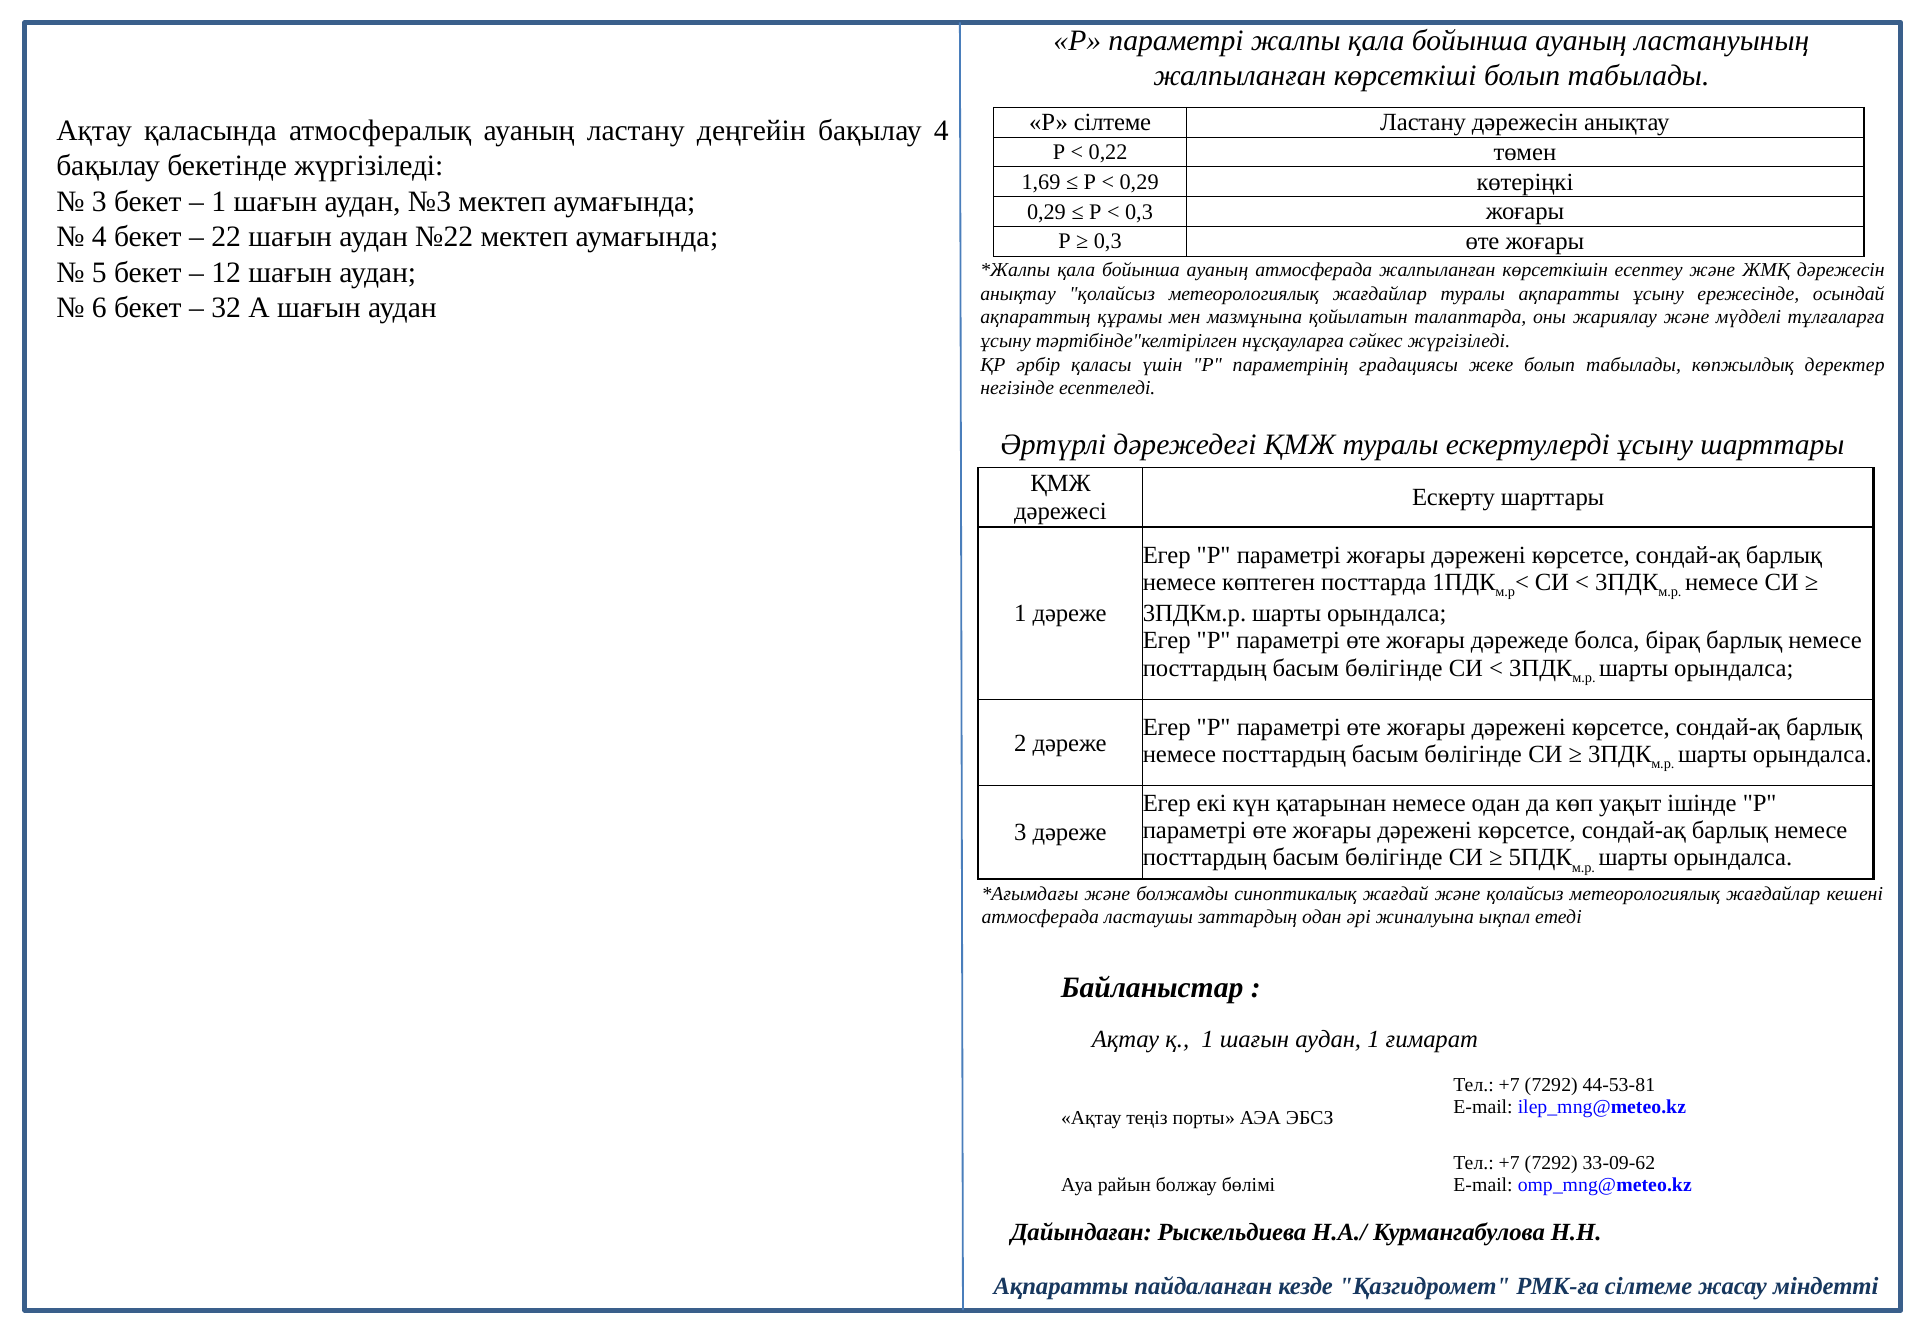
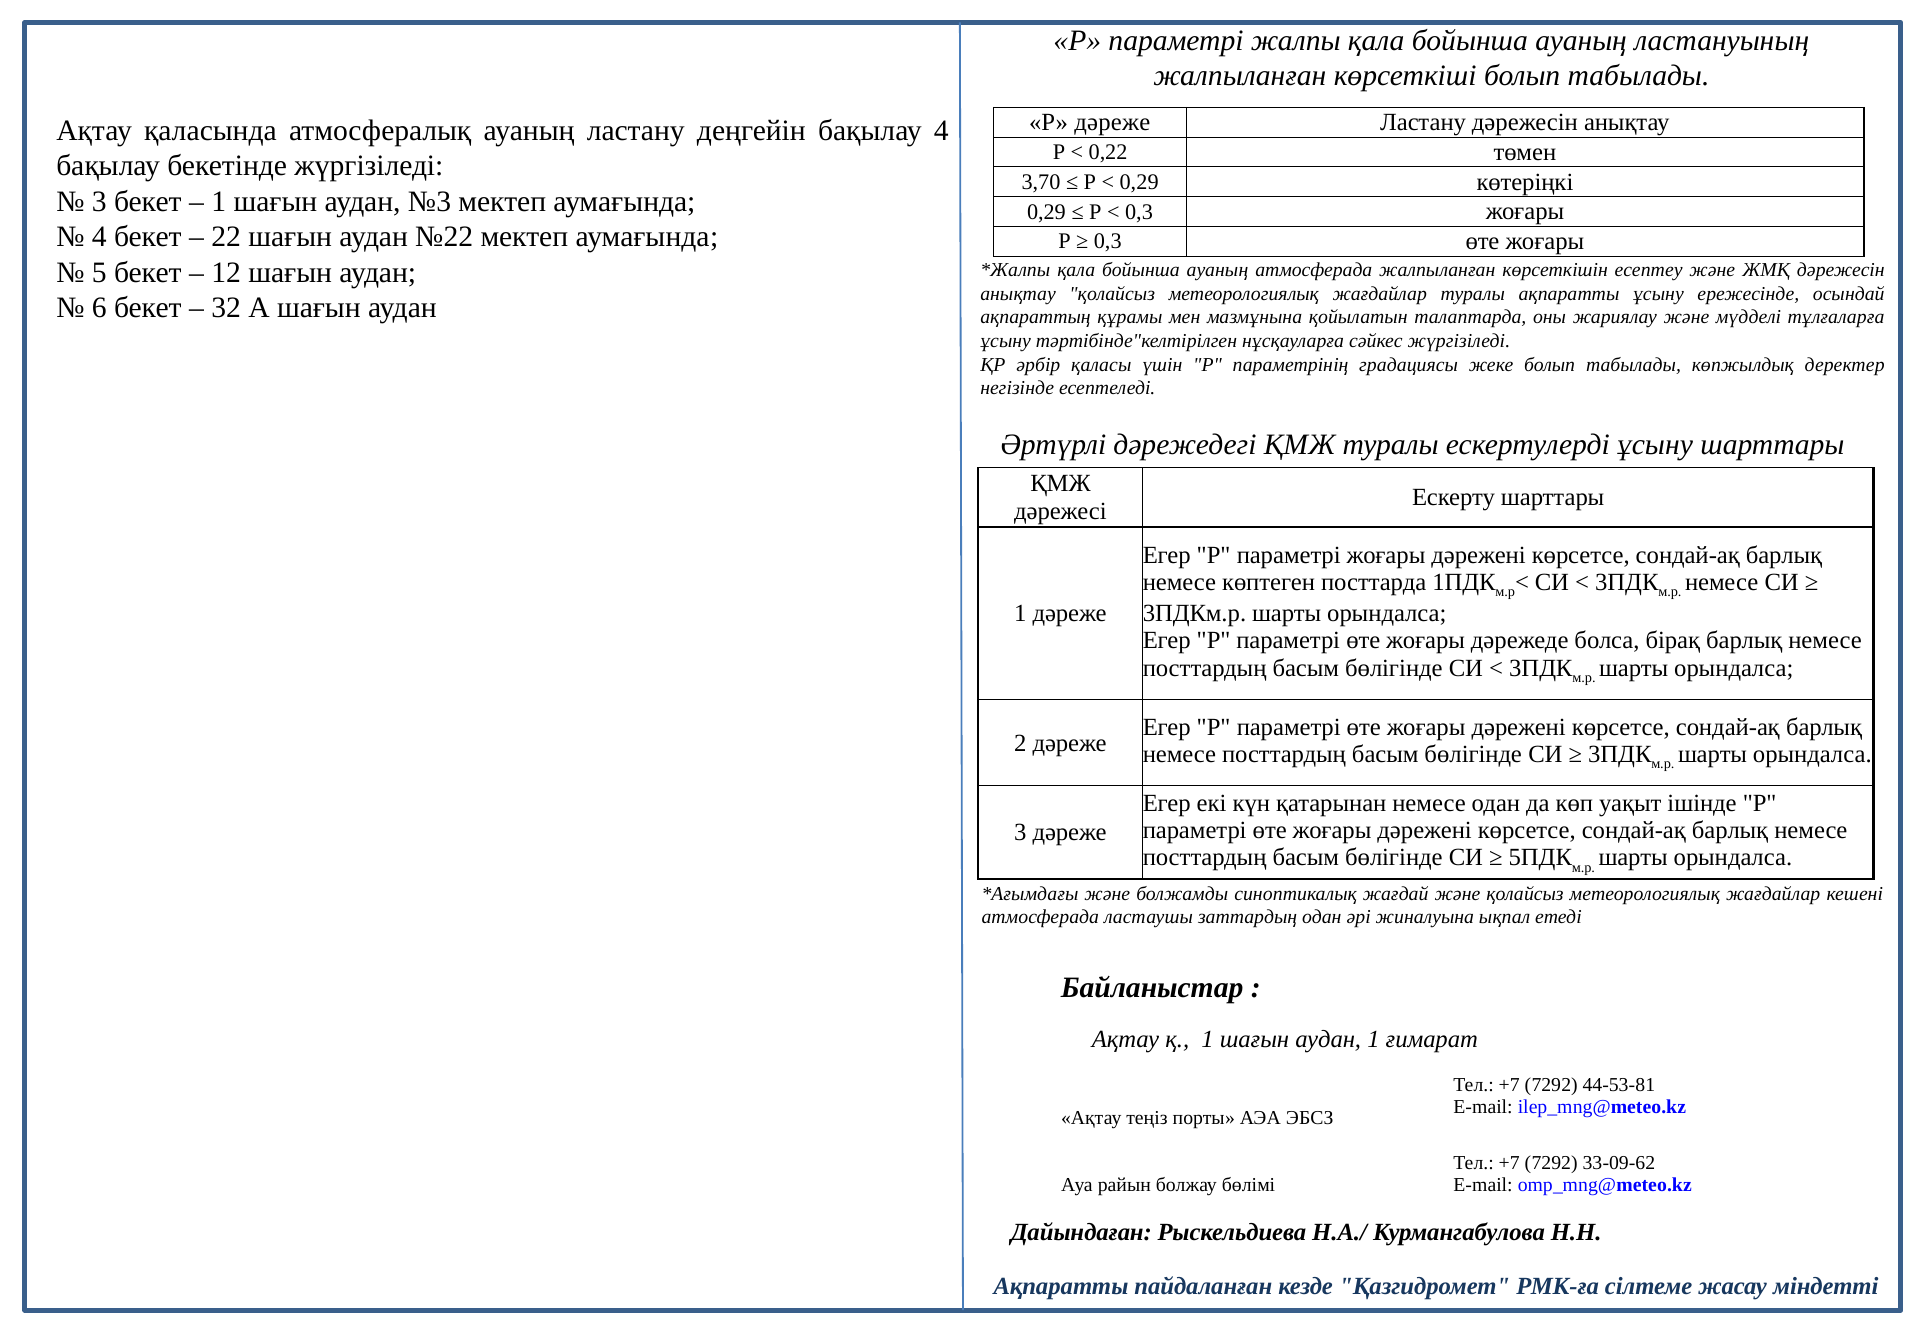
Р сілтеме: сілтеме -> дәреже
1,69: 1,69 -> 3,70
